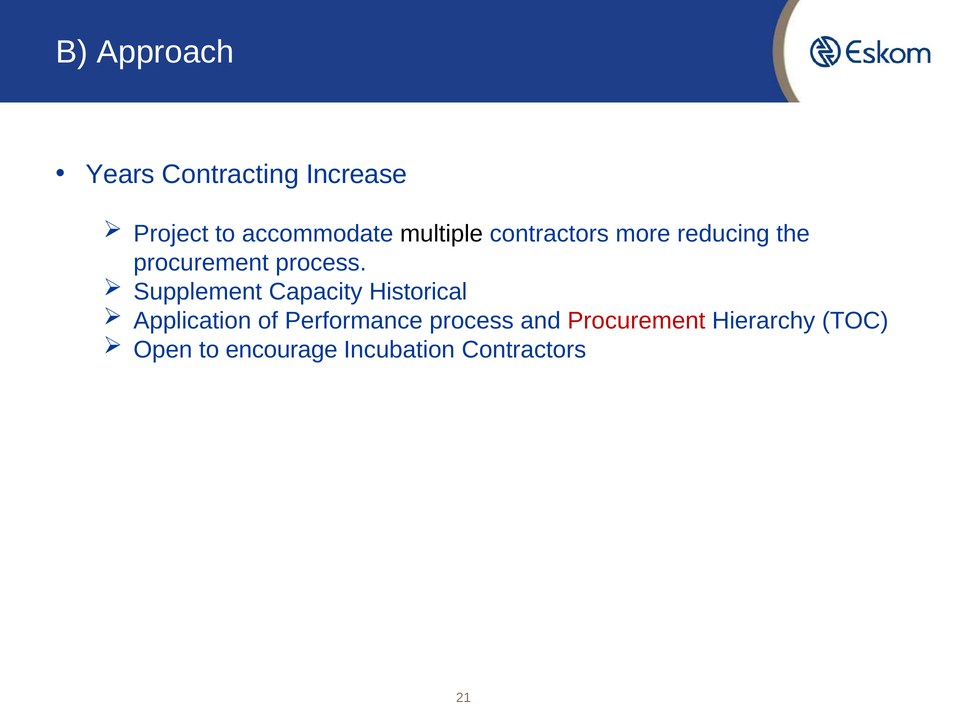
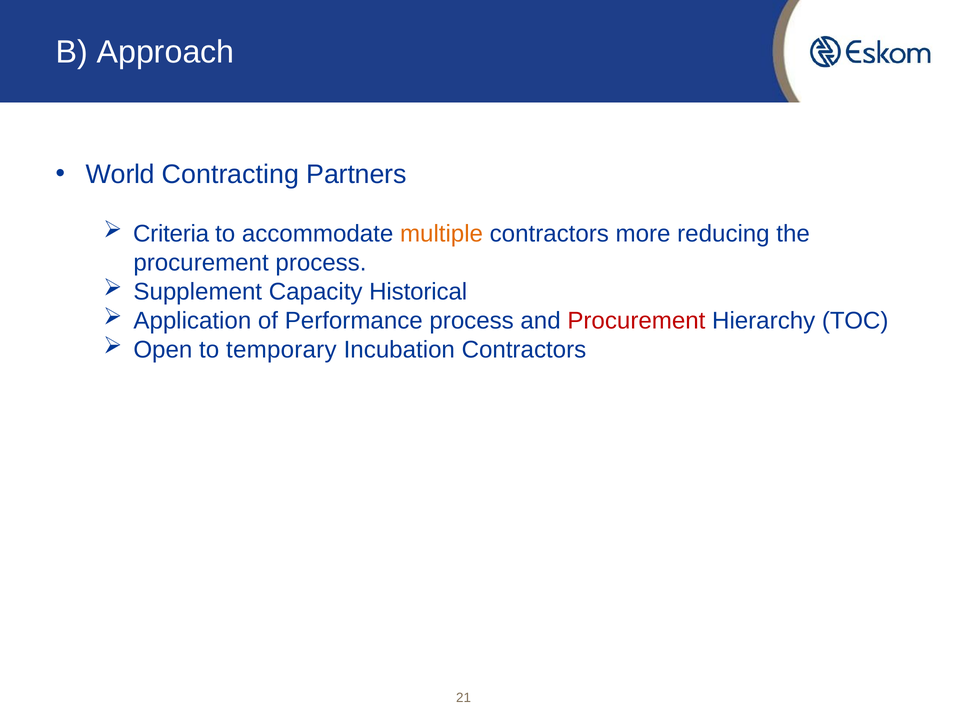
Years: Years -> World
Increase: Increase -> Partners
Project: Project -> Criteria
multiple colour: black -> orange
encourage: encourage -> temporary
